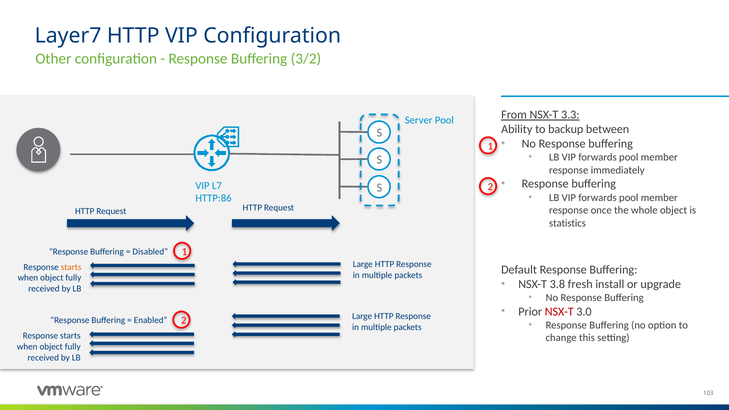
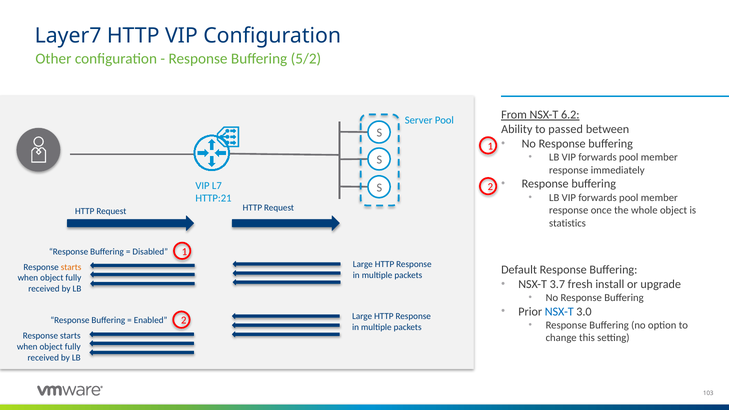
3/2: 3/2 -> 5/2
3.3: 3.3 -> 6.2
backup: backup -> passed
HTTP:86: HTTP:86 -> HTTP:21
3.8: 3.8 -> 3.7
NSX-T at (559, 312) colour: red -> blue
